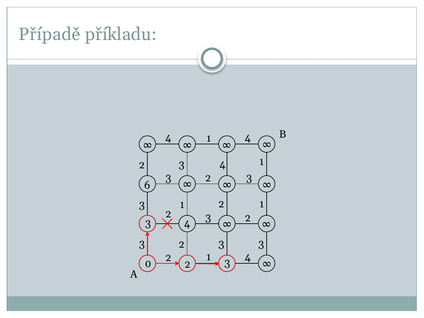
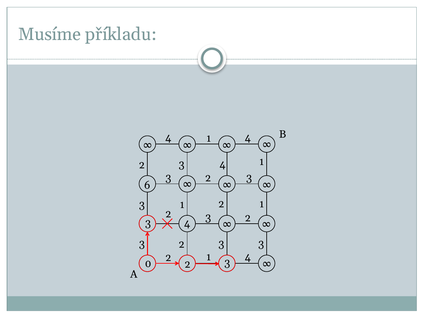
Případě: Případě -> Musíme
